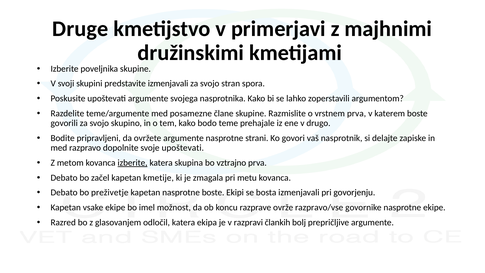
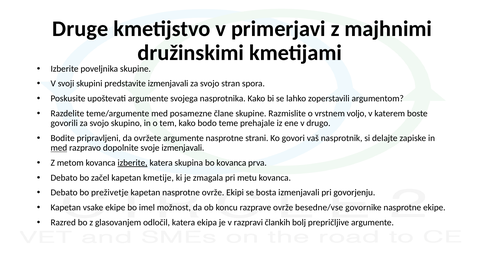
vrstnem prva: prva -> voljo
med at (59, 148) underline: none -> present
svoje upoštevati: upoštevati -> izmenjavali
bo vztrajno: vztrajno -> kovanca
nasprotne boste: boste -> ovrže
razpravo/vse: razpravo/vse -> besedne/vse
